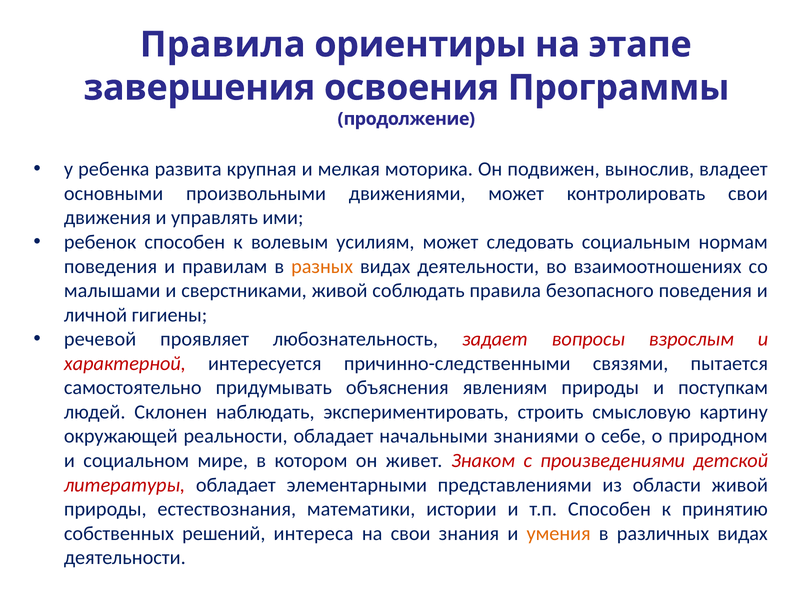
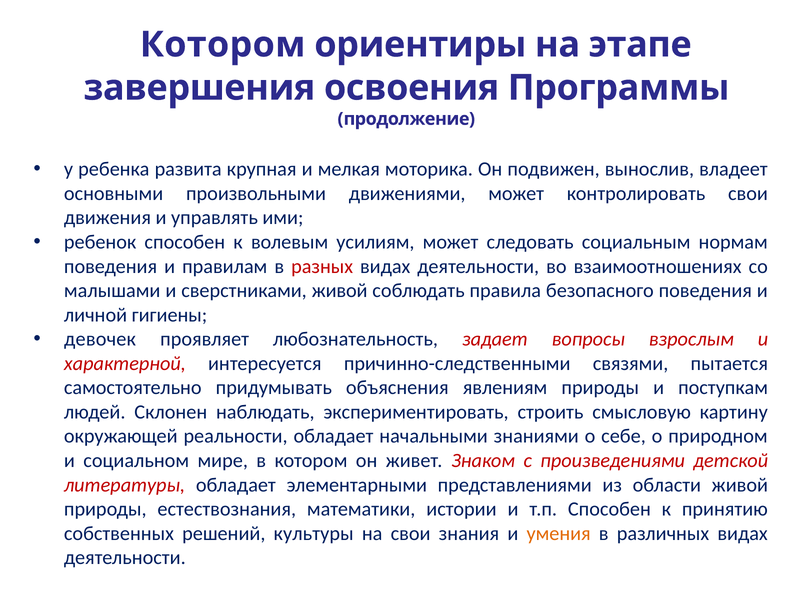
Правила at (223, 45): Правила -> Котором
разных colour: orange -> red
речевой: речевой -> девочек
интереса: интереса -> культуры
